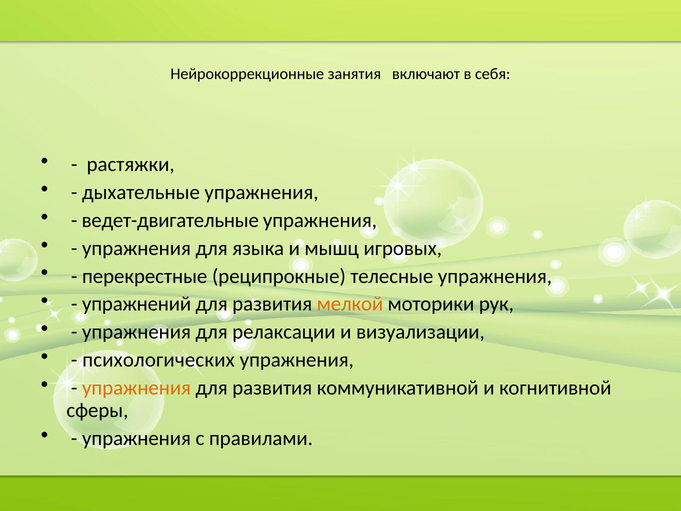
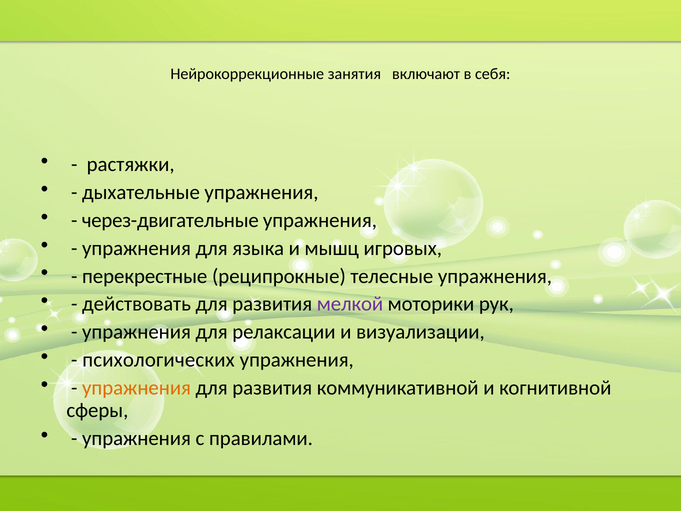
ведет-двигательные: ведет-двигательные -> через-двигательные
упражнений: упражнений -> действовать
мелкой colour: orange -> purple
